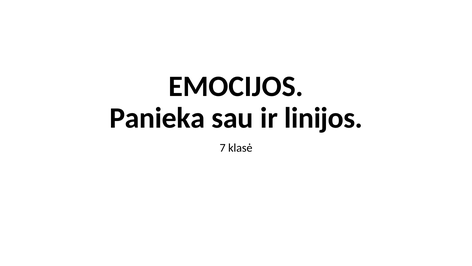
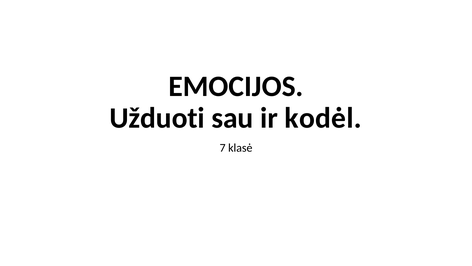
Panieka: Panieka -> Užduoti
linijos: linijos -> kodėl
